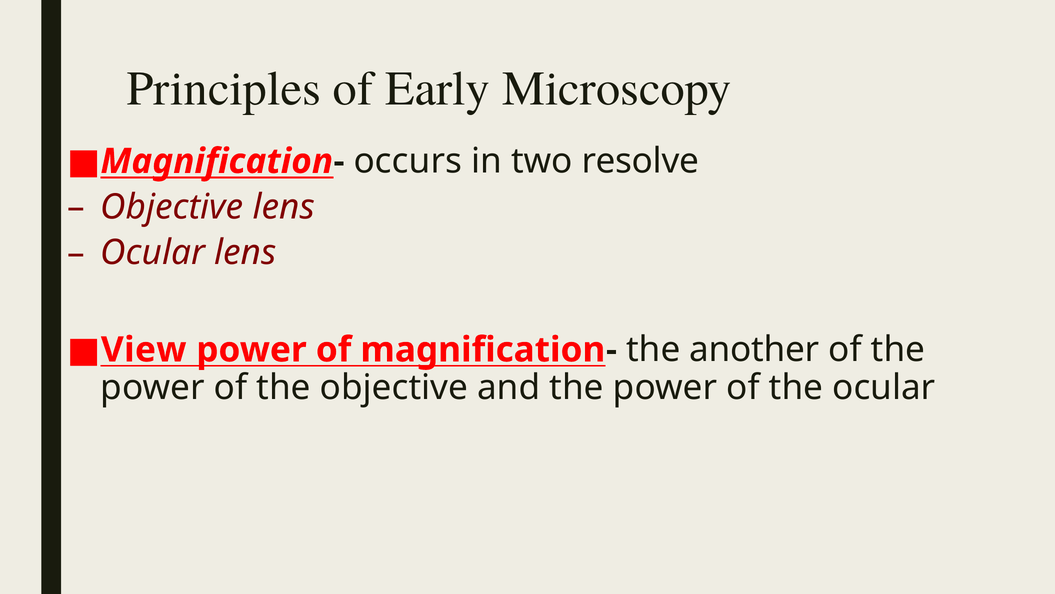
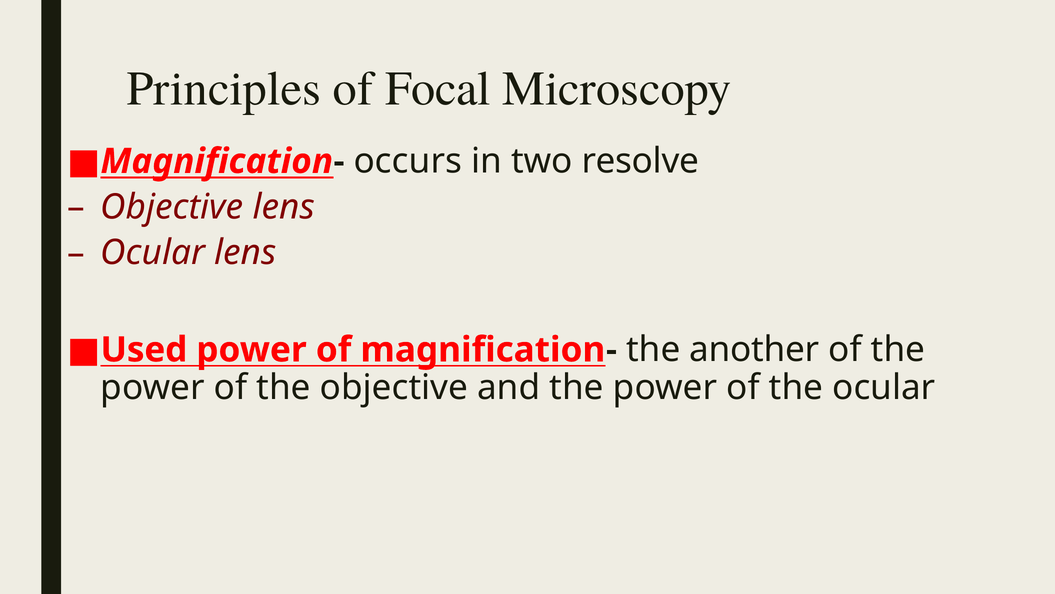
Early: Early -> Focal
View: View -> Used
